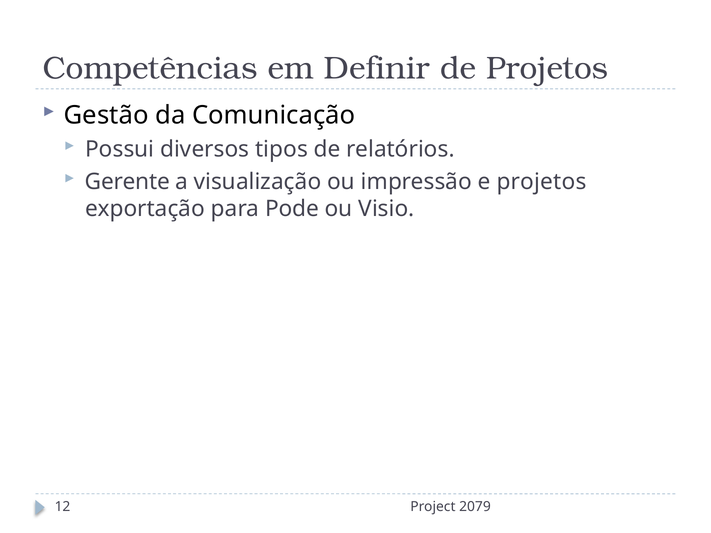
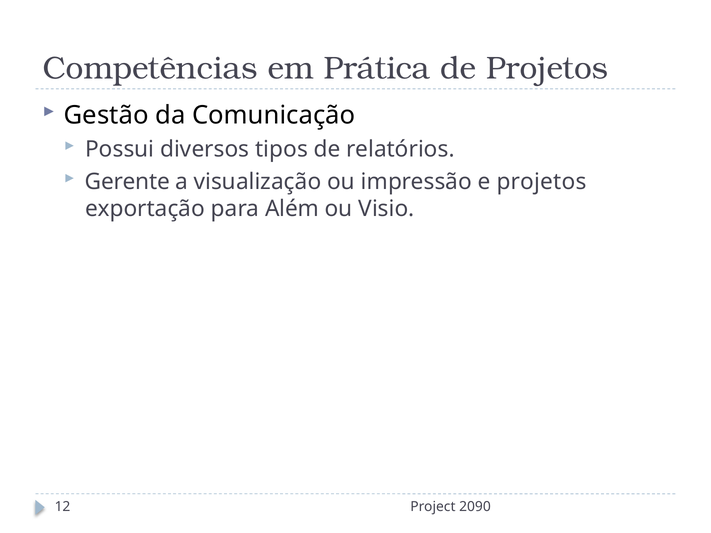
Definir: Definir -> Prática
Pode: Pode -> Além
2079: 2079 -> 2090
